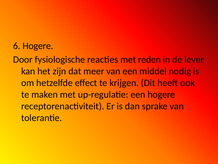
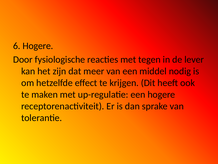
reden: reden -> tegen
